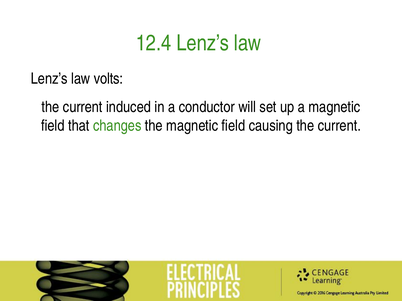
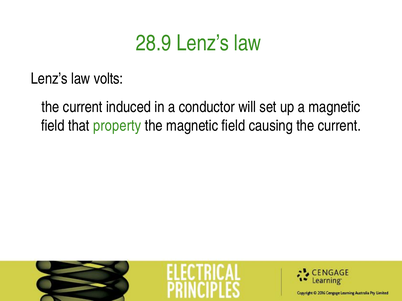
12.4: 12.4 -> 28.9
changes: changes -> property
